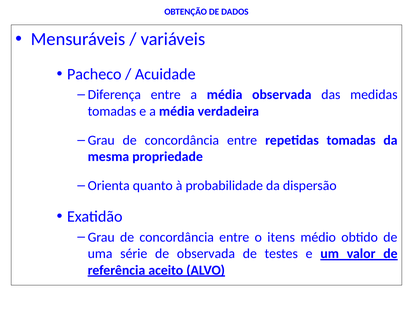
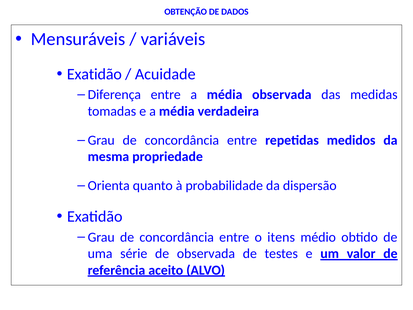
Pacheco at (94, 74): Pacheco -> Exatidão
repetidas tomadas: tomadas -> medidos
